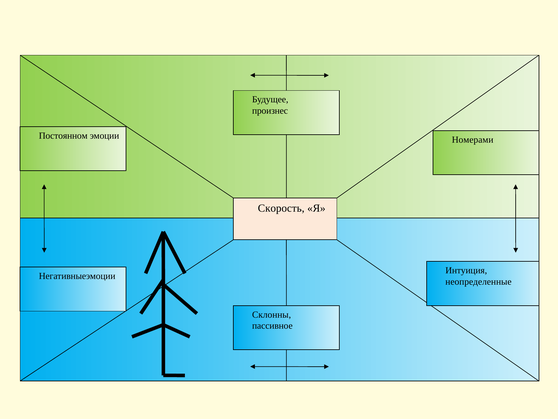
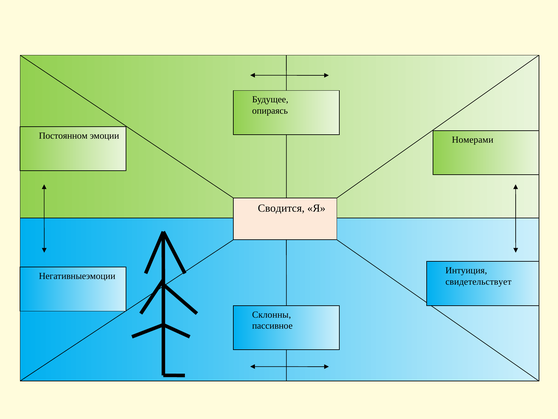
произнес: произнес -> опираясь
Скорость: Скорость -> Сводится
неопределенные: неопределенные -> свидетельствует
